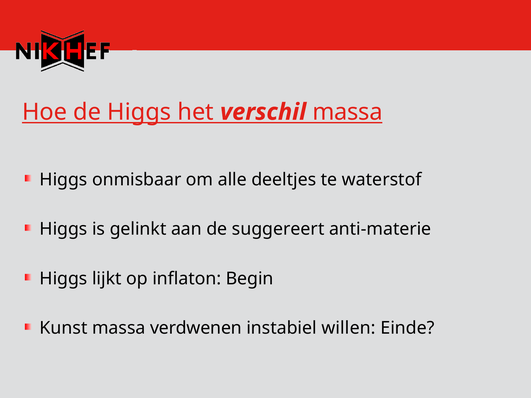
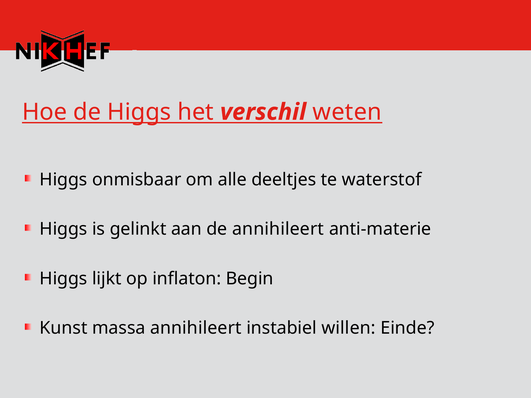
verschil massa: massa -> weten
de suggereert: suggereert -> annihileert
massa verdwenen: verdwenen -> annihileert
